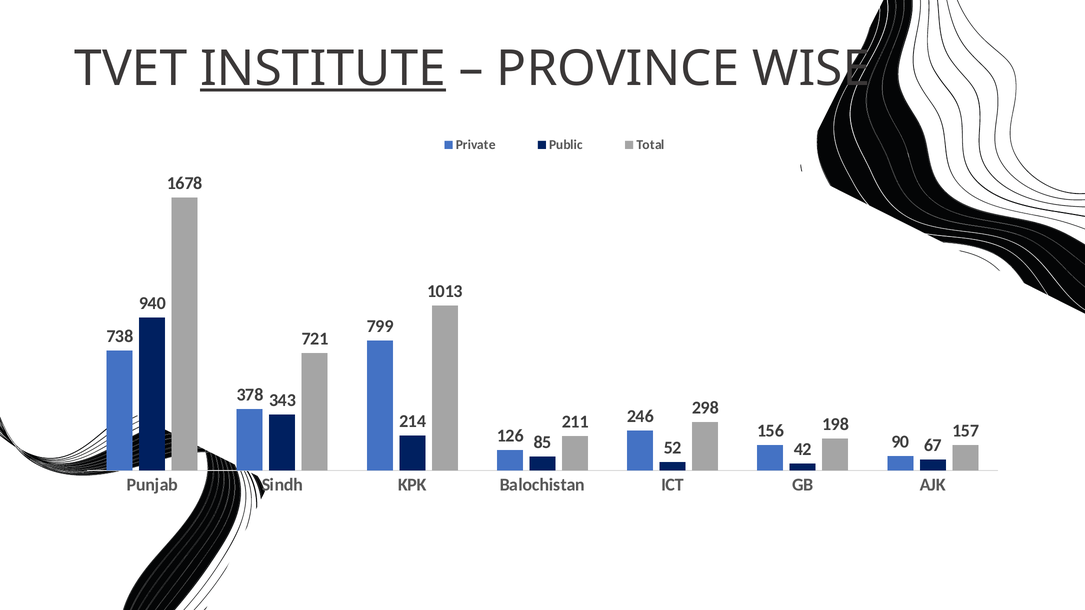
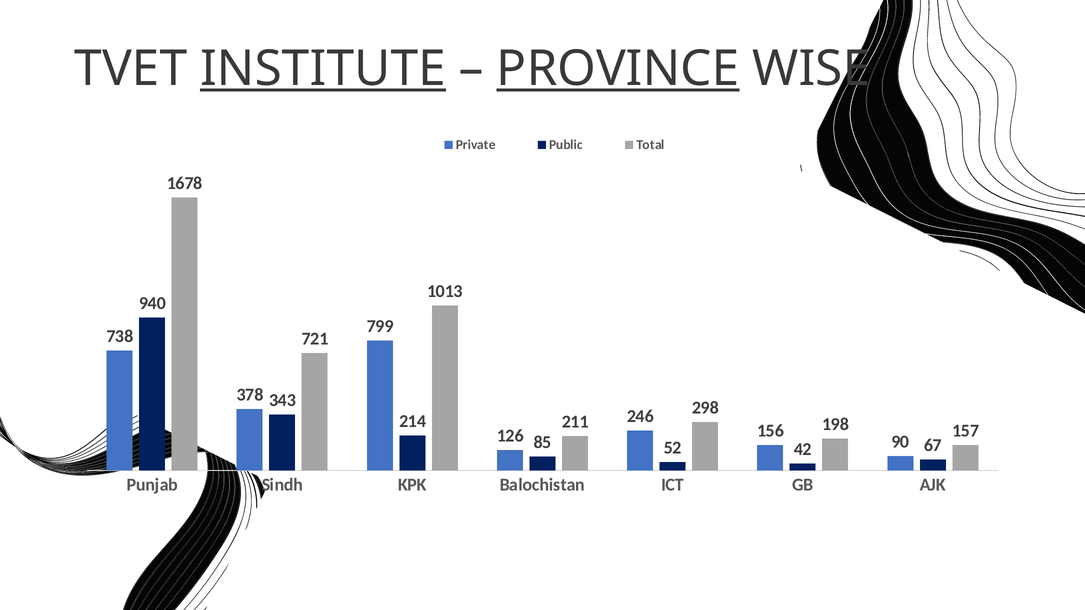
PROVINCE underline: none -> present
